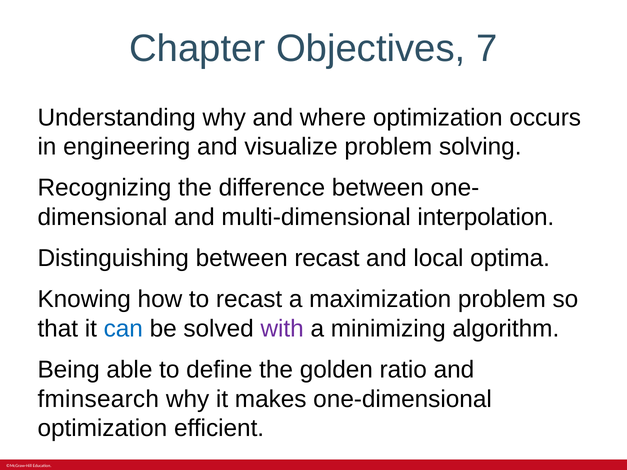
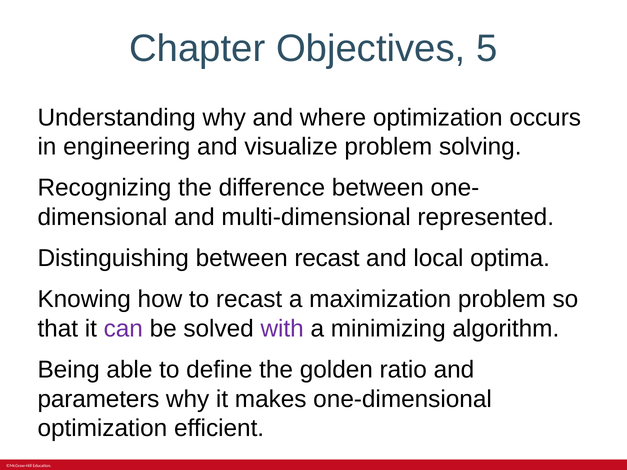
7: 7 -> 5
interpolation: interpolation -> represented
can colour: blue -> purple
fminsearch: fminsearch -> parameters
